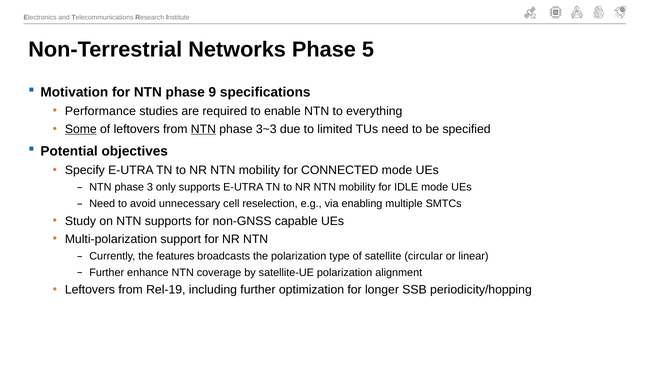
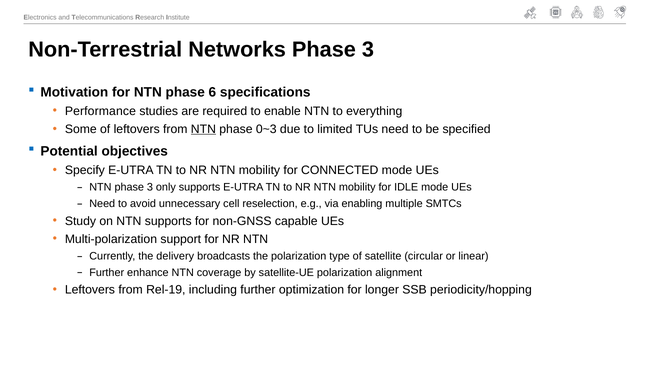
Networks Phase 5: 5 -> 3
9: 9 -> 6
Some underline: present -> none
3~3: 3~3 -> 0~3
features: features -> delivery
